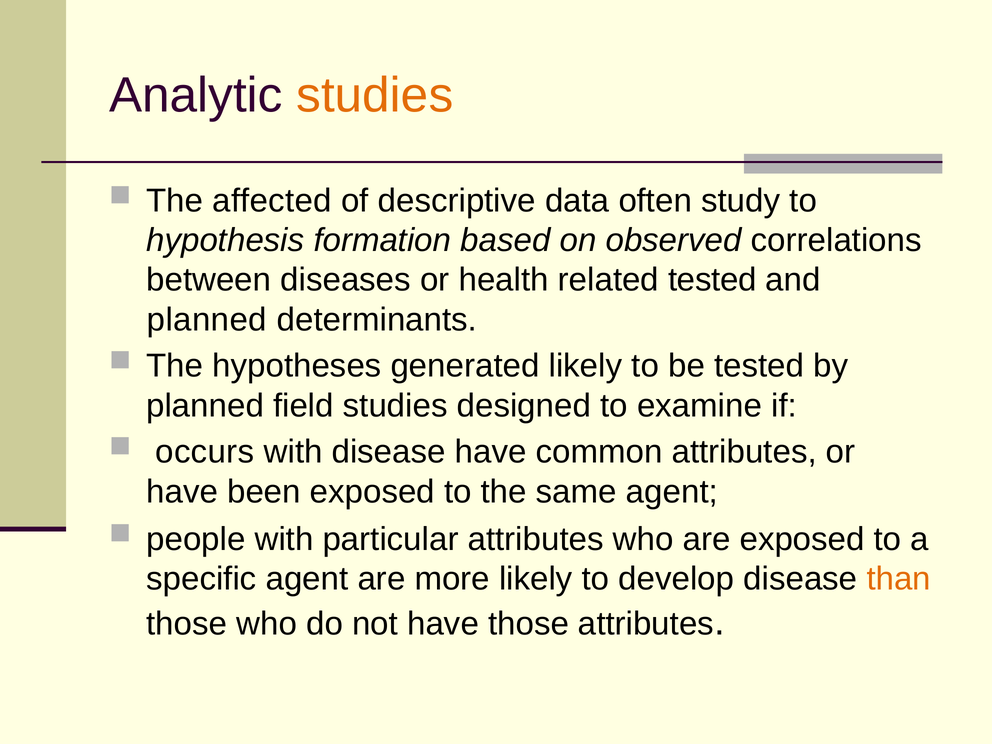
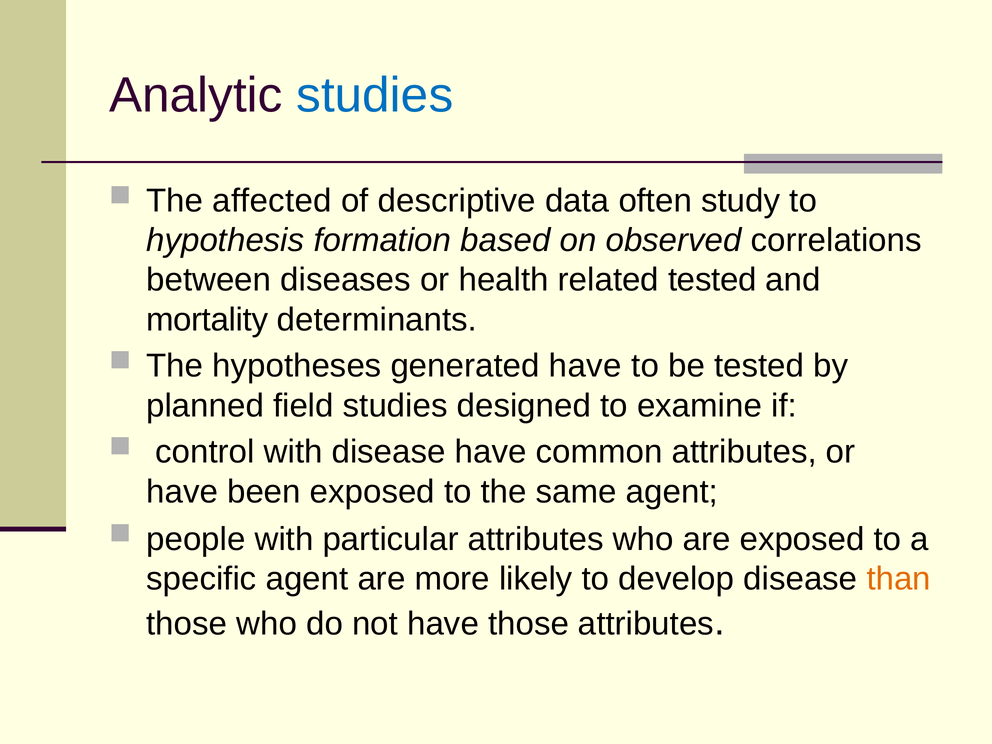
studies at (375, 96) colour: orange -> blue
planned at (207, 320): planned -> mortality
generated likely: likely -> have
occurs: occurs -> control
